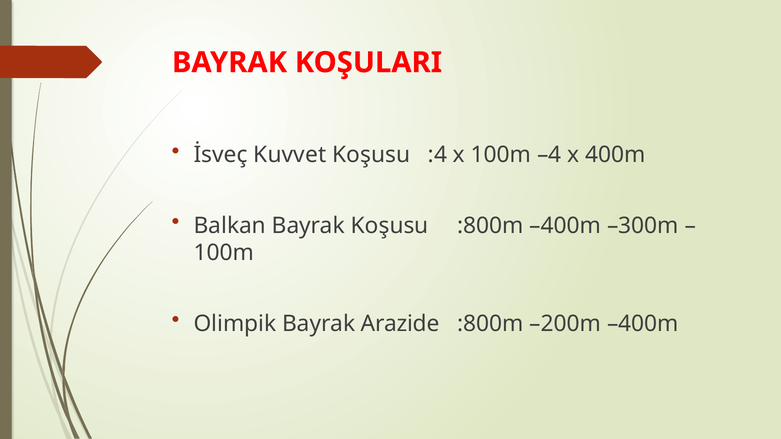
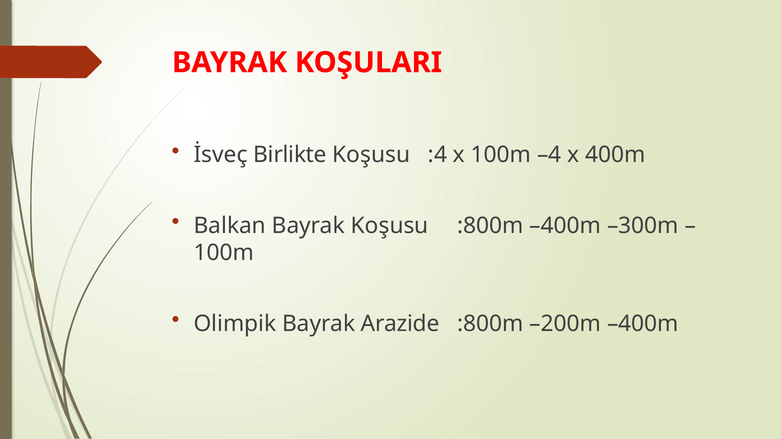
Kuvvet: Kuvvet -> Birlikte
